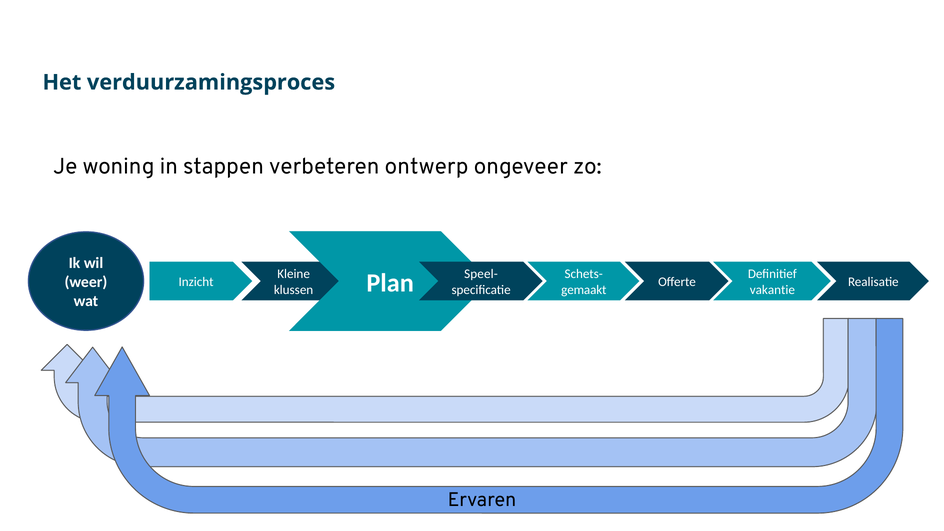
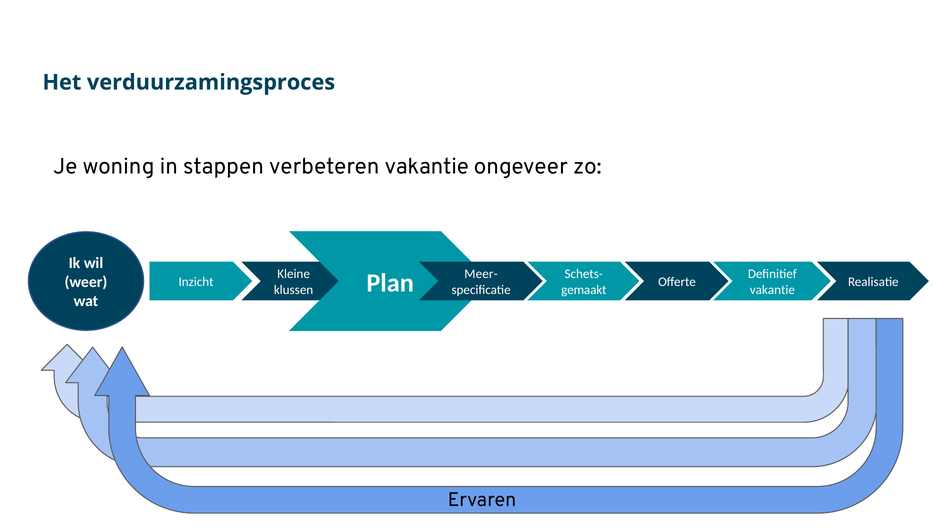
verbeteren ontwerp: ontwerp -> vakantie
Speel-: Speel- -> Meer-
